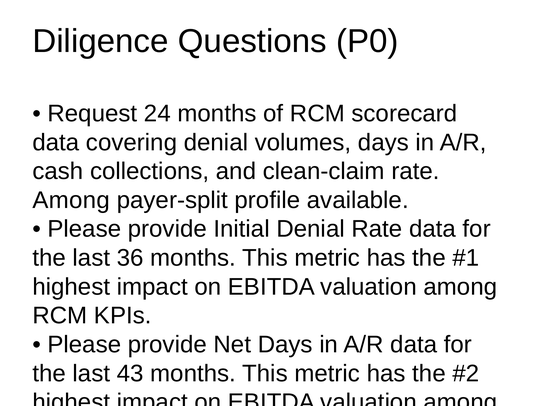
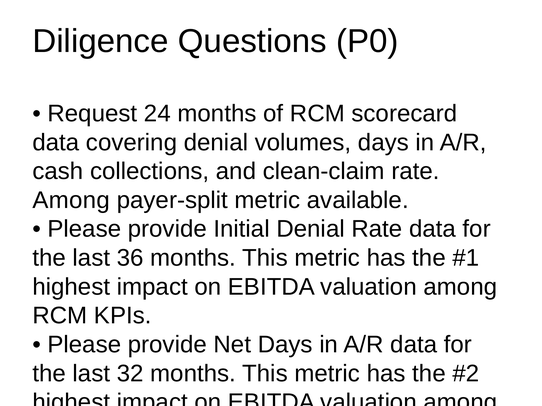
payer-split profile: profile -> metric
43: 43 -> 32
